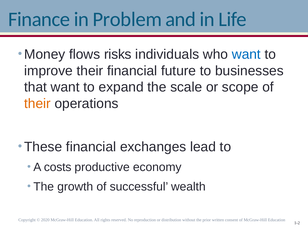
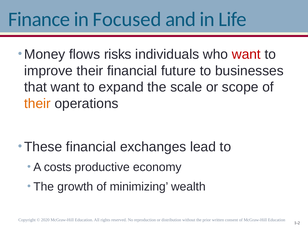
Problem: Problem -> Focused
want at (246, 54) colour: blue -> red
successful: successful -> minimizing
